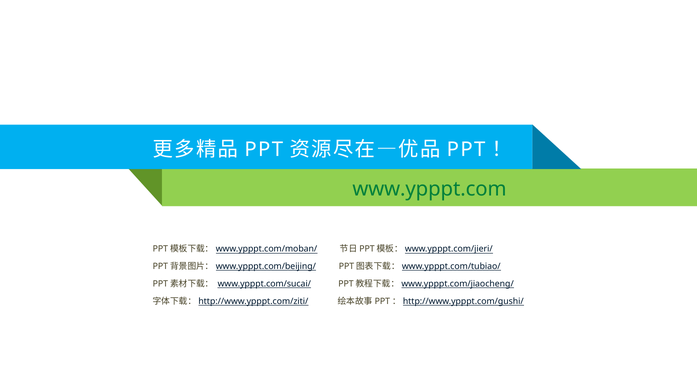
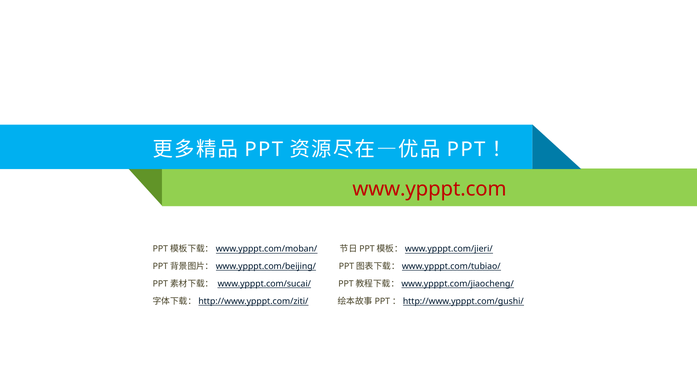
www.ypppt.com colour: green -> red
